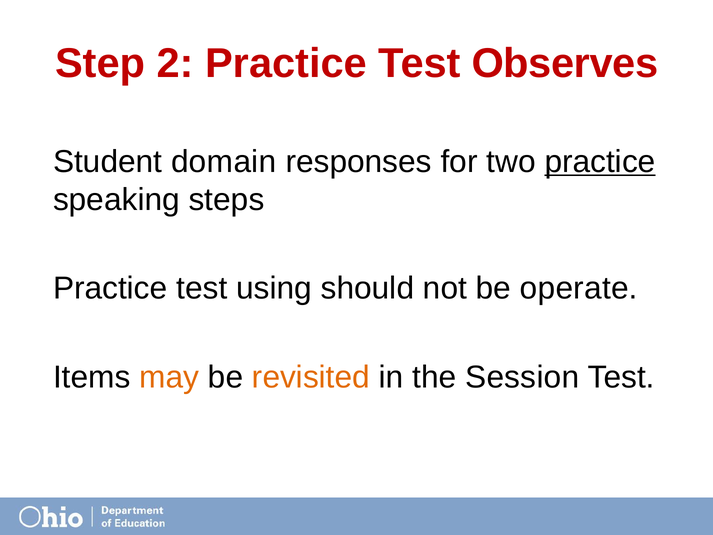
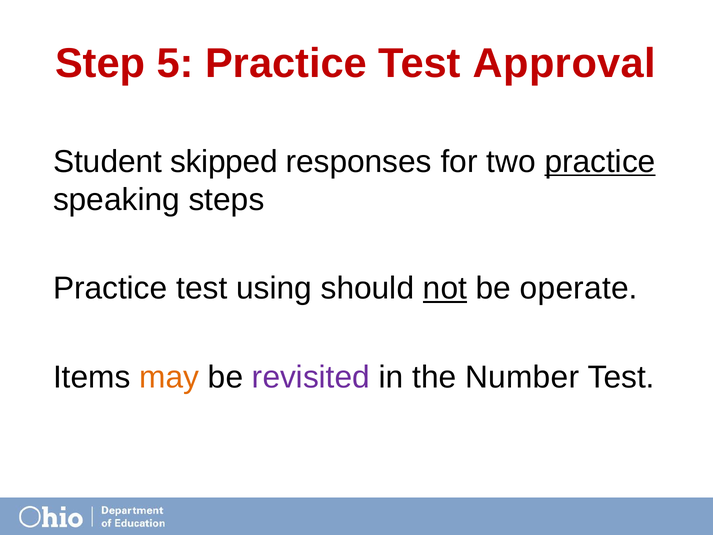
2: 2 -> 5
Observes: Observes -> Approval
domain: domain -> skipped
not underline: none -> present
revisited colour: orange -> purple
Session: Session -> Number
